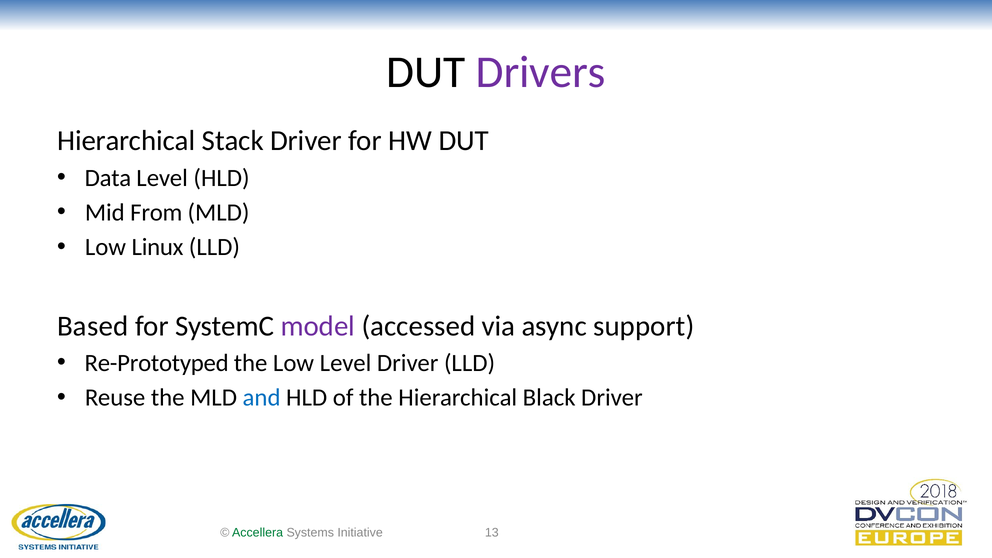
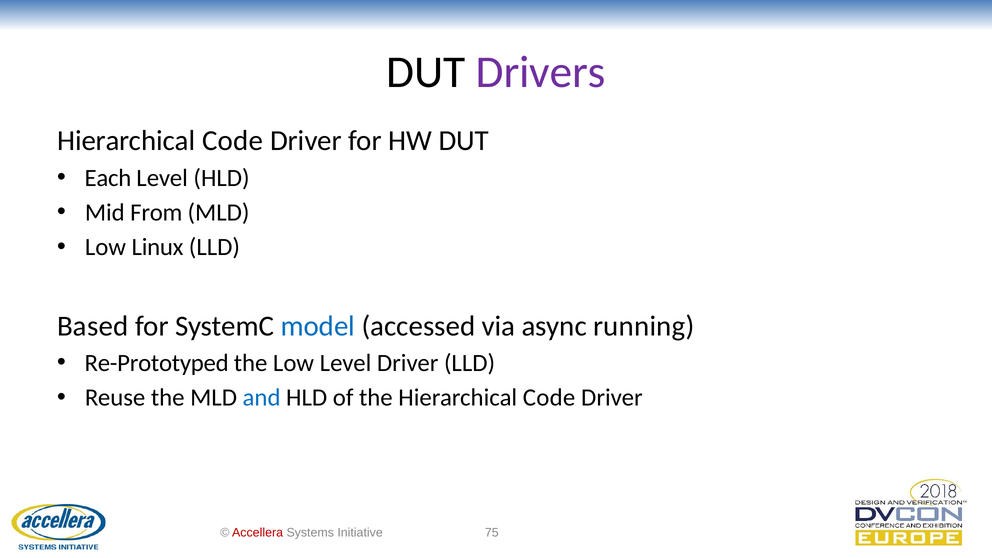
Stack at (233, 141): Stack -> Code
Data: Data -> Each
model colour: purple -> blue
support: support -> running
the Hierarchical Black: Black -> Code
Accellera colour: green -> red
13: 13 -> 75
